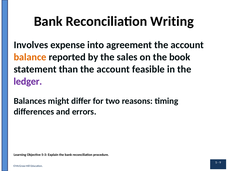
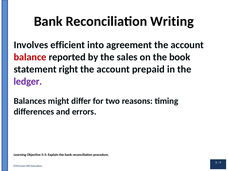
expense: expense -> efficient
balance colour: orange -> red
than: than -> right
feasible: feasible -> prepaid
